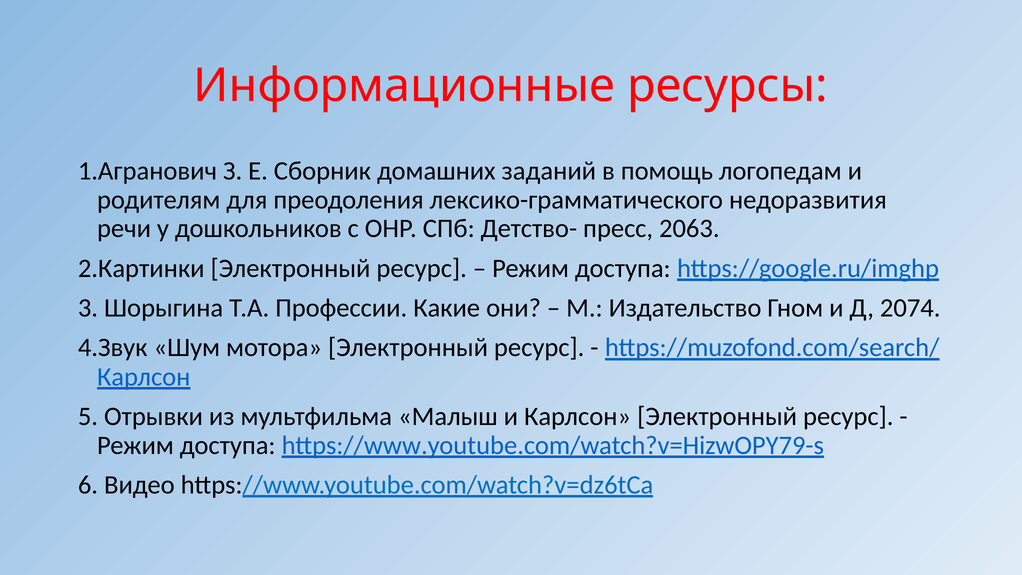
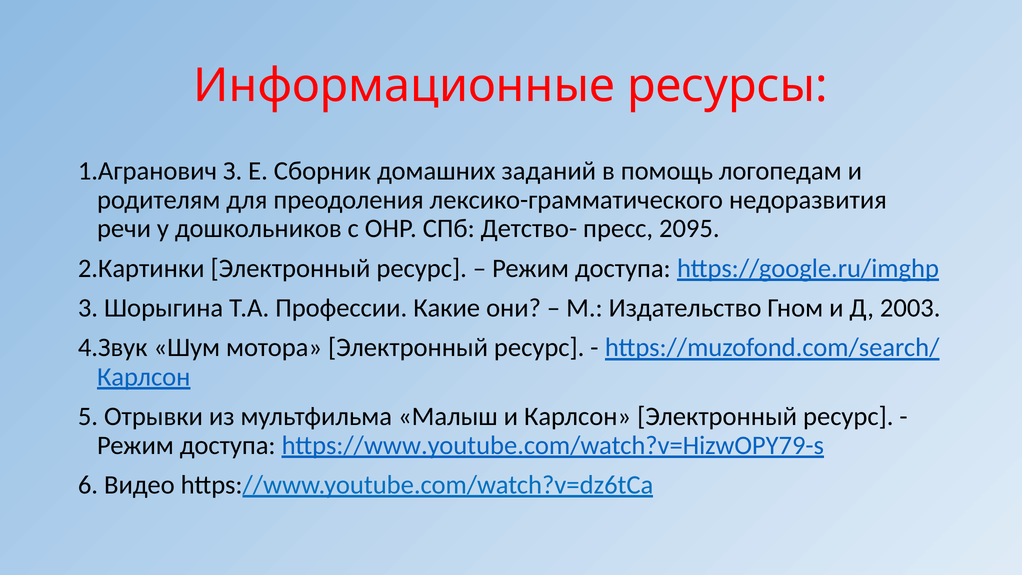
2063: 2063 -> 2095
2074: 2074 -> 2003
